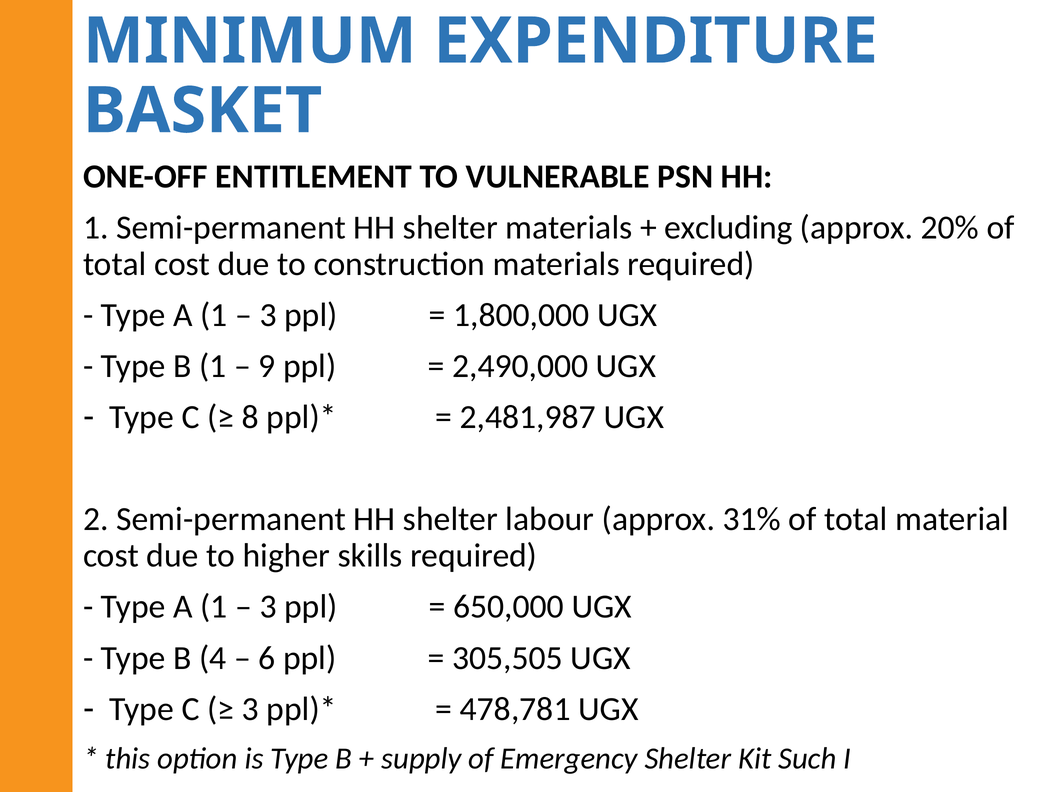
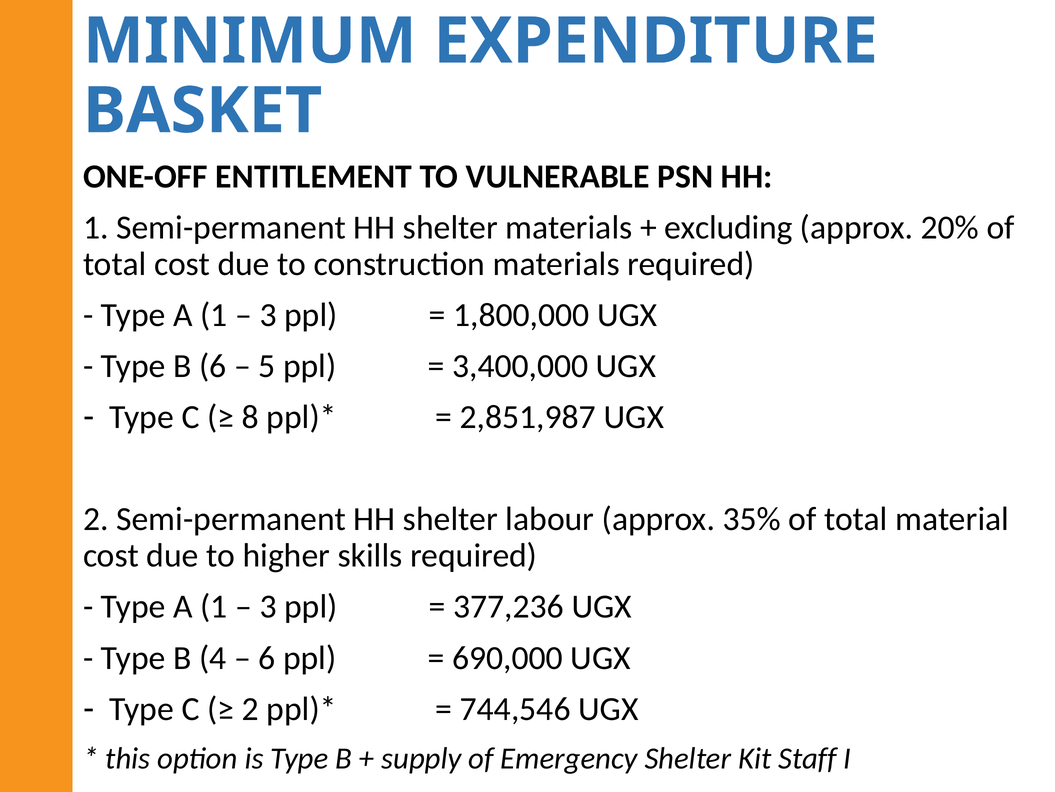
B 1: 1 -> 6
9: 9 -> 5
2,490,000: 2,490,000 -> 3,400,000
2,481,987: 2,481,987 -> 2,851,987
31%: 31% -> 35%
650,000: 650,000 -> 377,236
305,505: 305,505 -> 690,000
3 at (250, 708): 3 -> 2
478,781: 478,781 -> 744,546
Such: Such -> Staff
